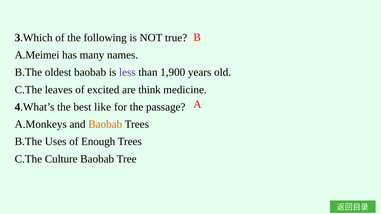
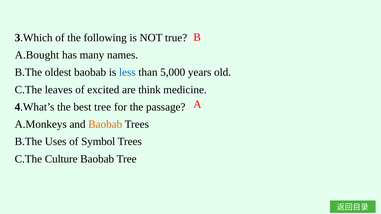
A.Meimei: A.Meimei -> A.Bought
less colour: purple -> blue
1,900: 1,900 -> 5,000
best like: like -> tree
Enough: Enough -> Symbol
